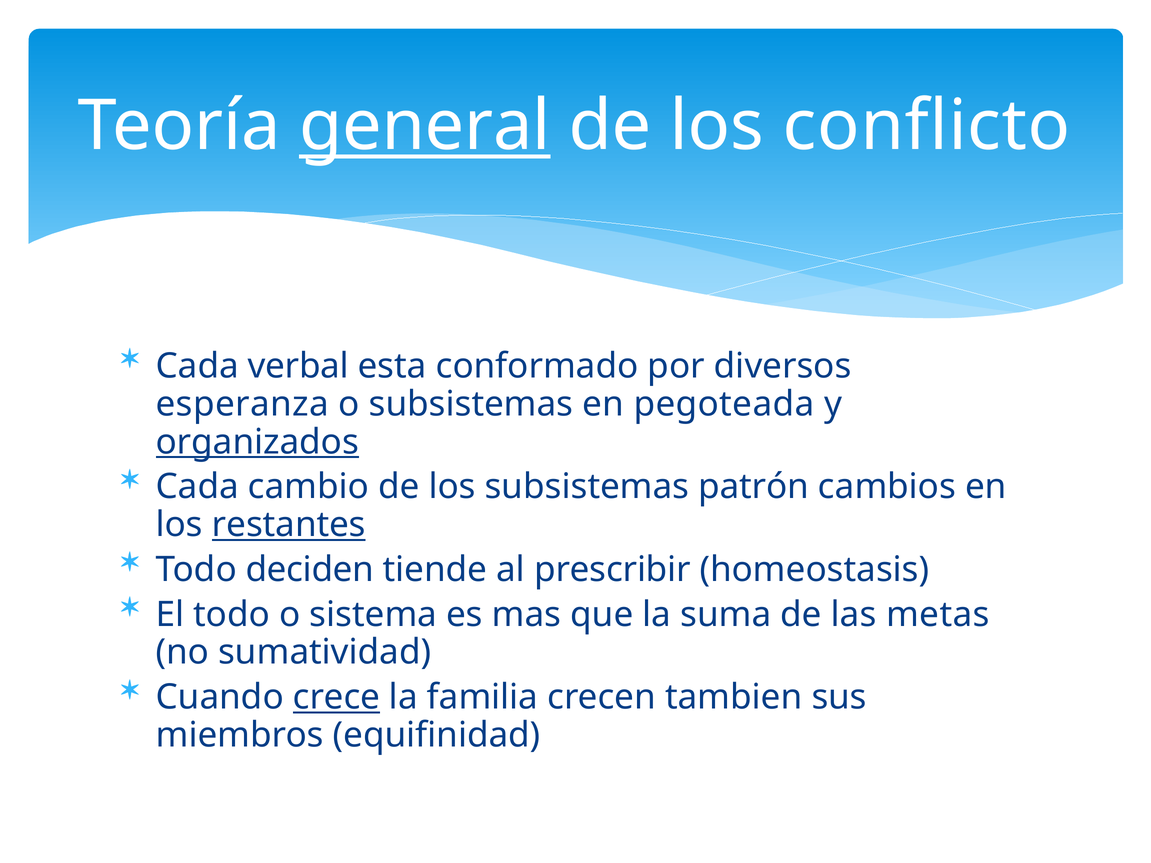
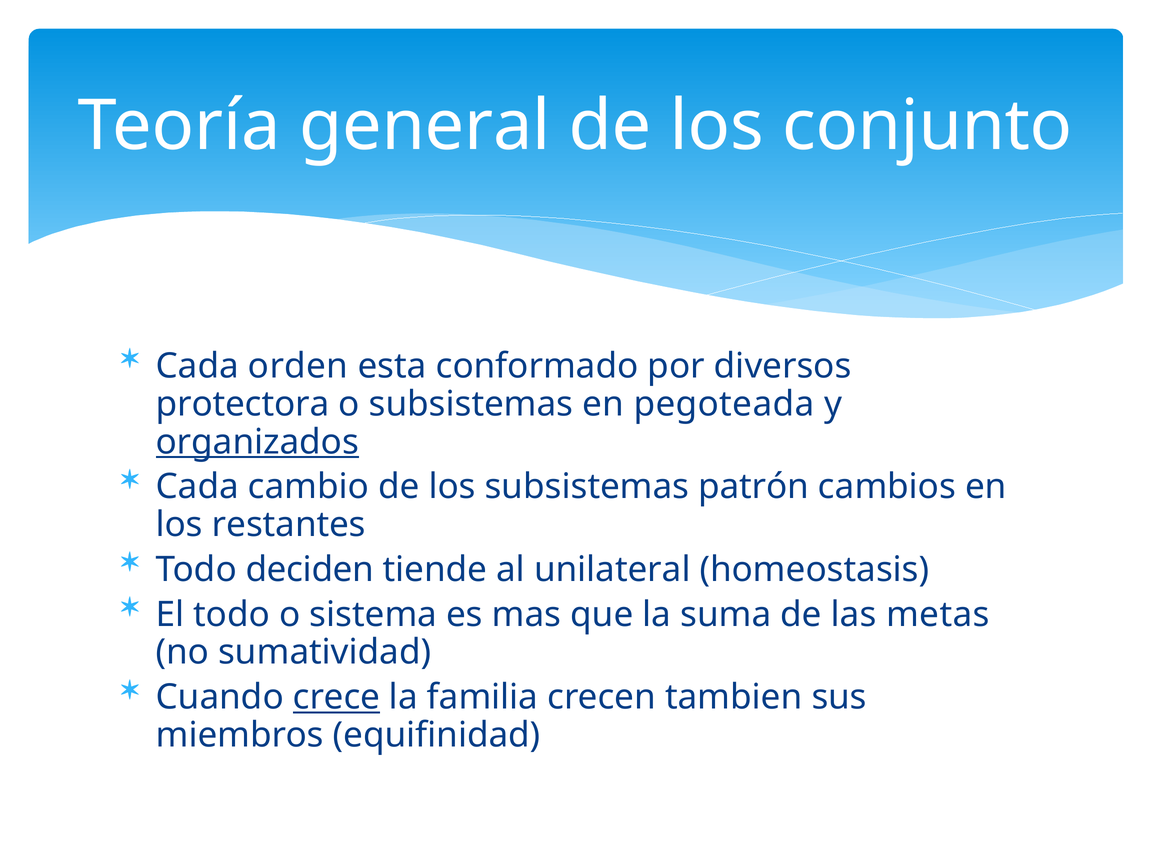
general underline: present -> none
conflicto: conflicto -> conjunto
verbal: verbal -> orden
esperanza: esperanza -> protectora
restantes underline: present -> none
prescribir: prescribir -> unilateral
